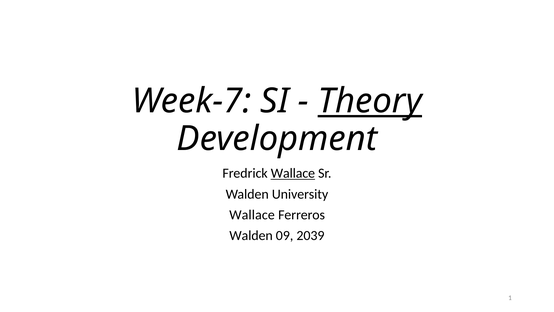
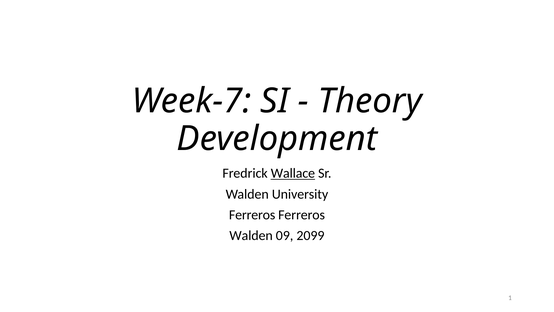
Theory underline: present -> none
Wallace at (252, 215): Wallace -> Ferreros
2039: 2039 -> 2099
